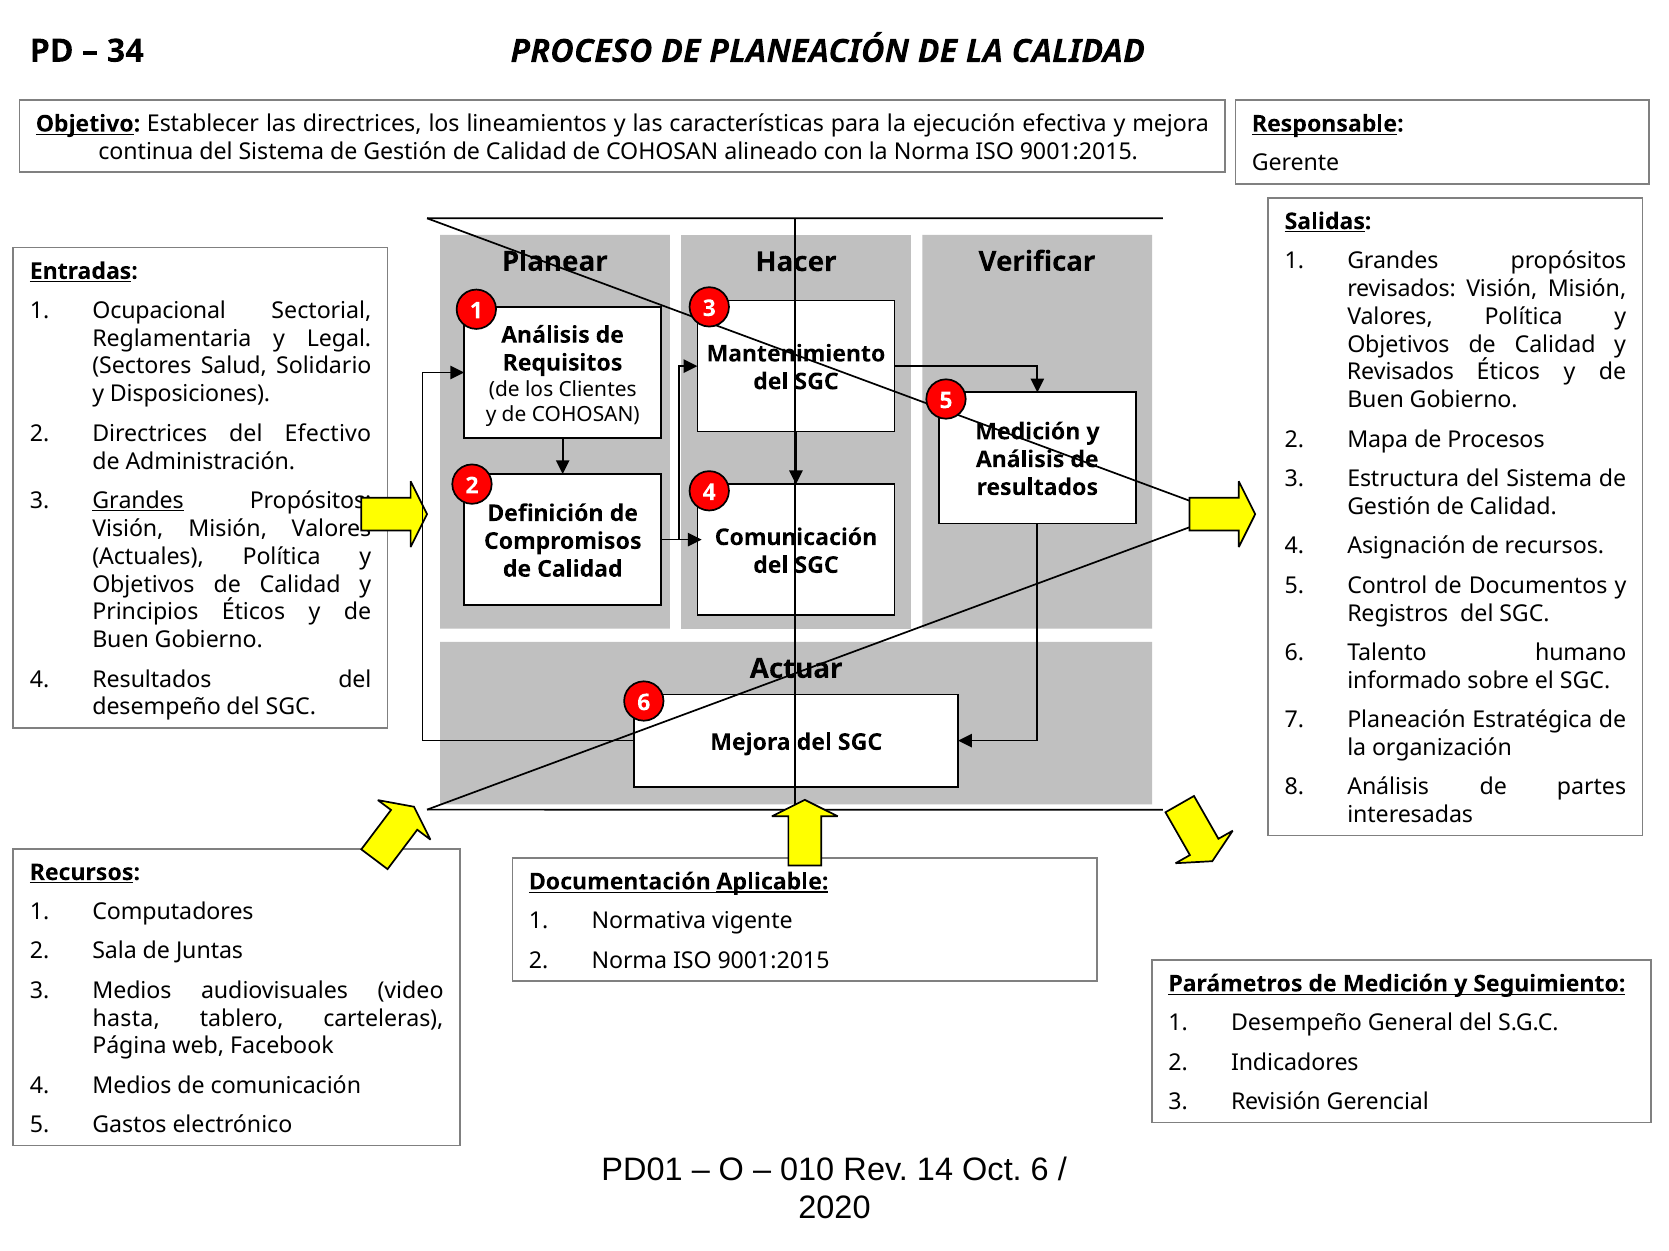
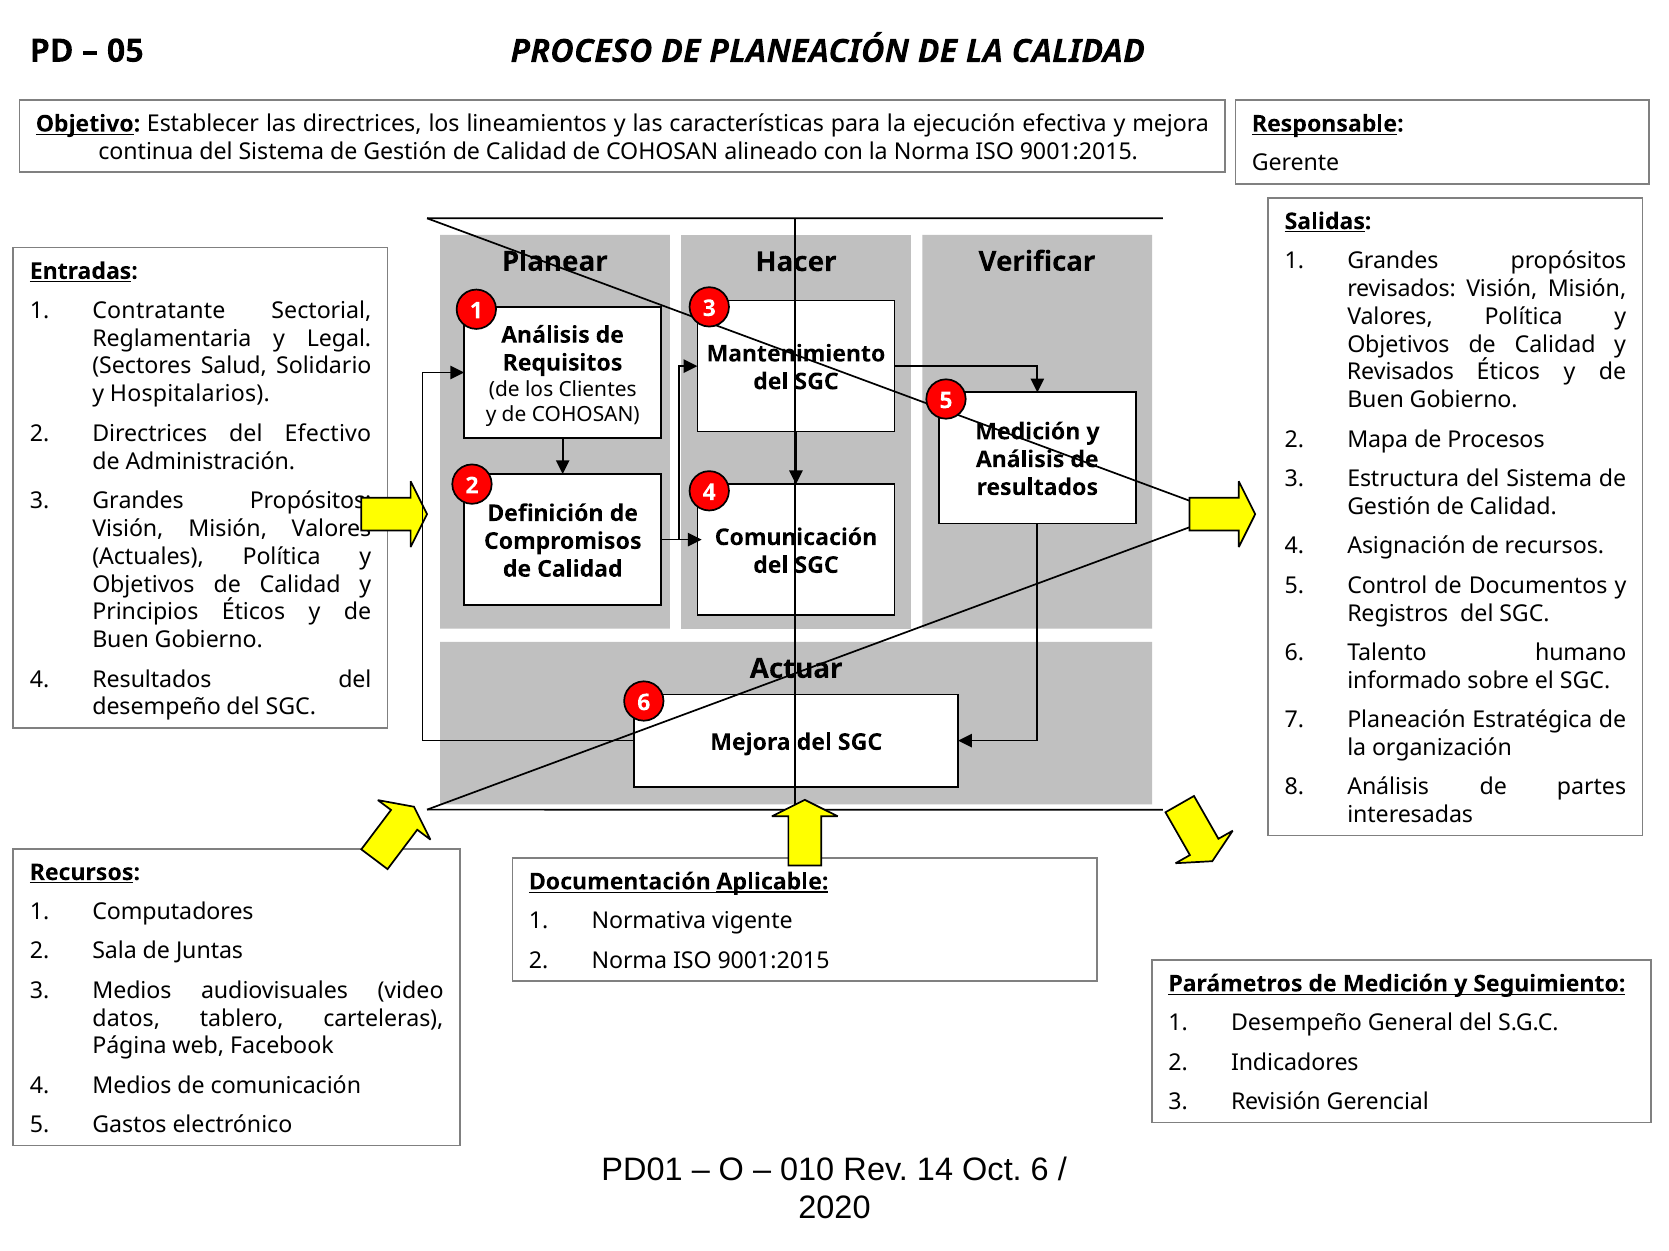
34: 34 -> 05
Ocupacional: Ocupacional -> Contratante
Disposiciones: Disposiciones -> Hospitalarios
Grandes at (138, 501) underline: present -> none
hasta: hasta -> datos
